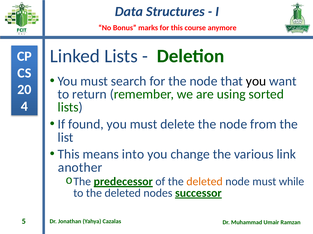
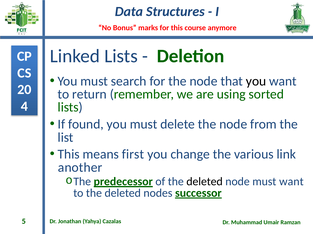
into: into -> first
deleted at (205, 182) colour: orange -> black
must while: while -> want
